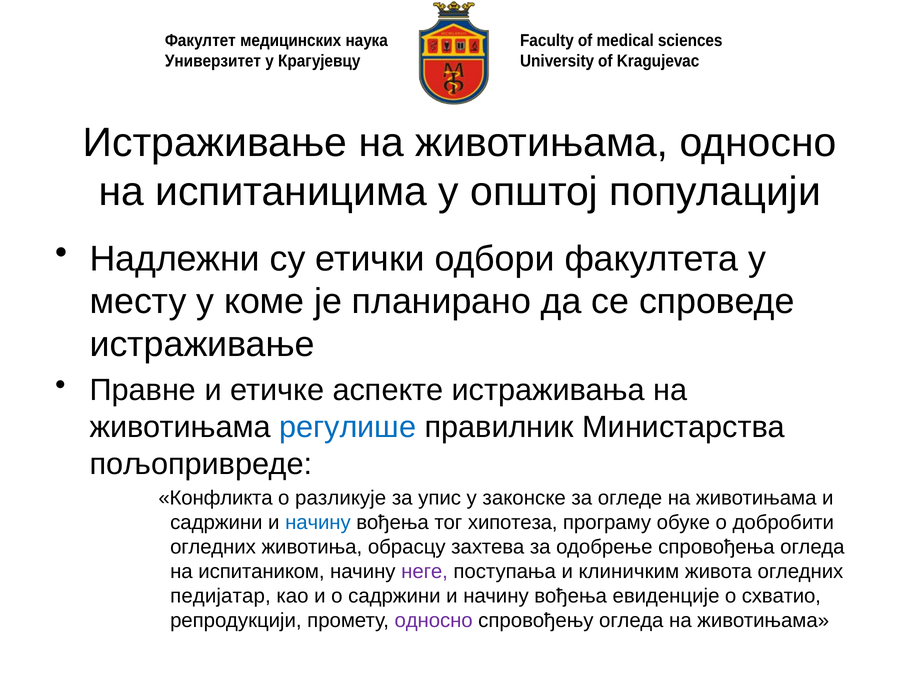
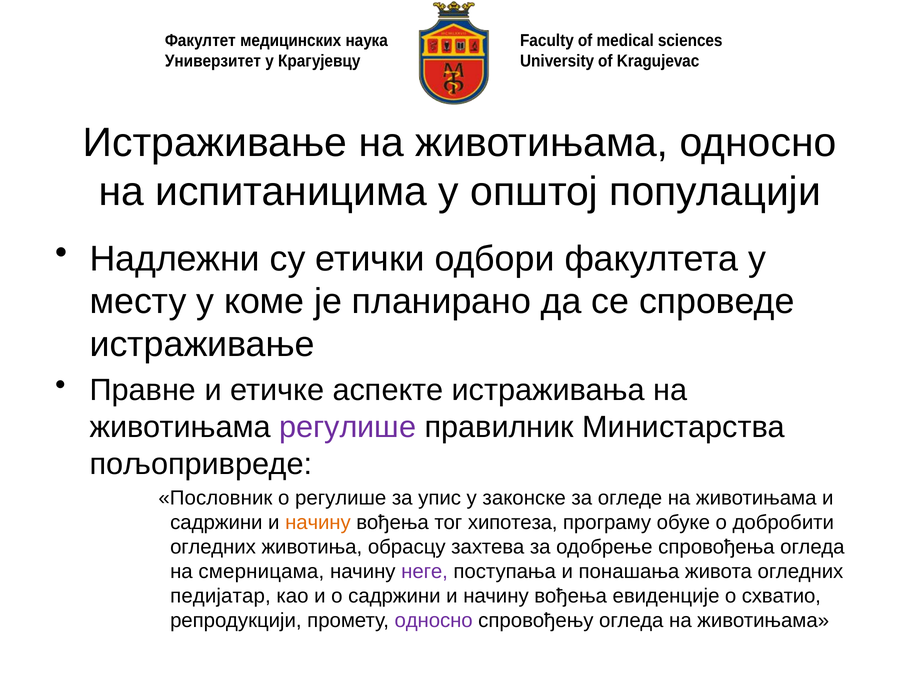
регулише at (348, 427) colour: blue -> purple
Конфликта: Конфликта -> Пословник
о разликује: разликује -> регулише
начину at (318, 522) colour: blue -> orange
испитаником: испитаником -> смерницама
клиничким: клиничким -> понашања
